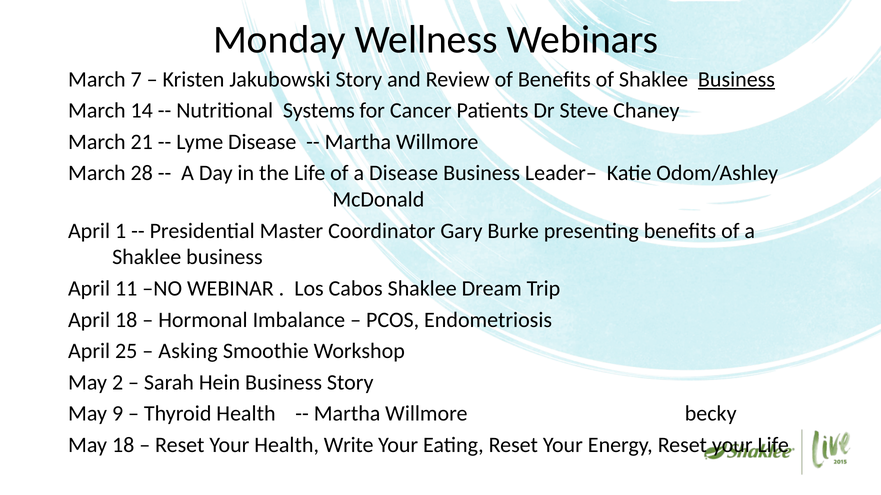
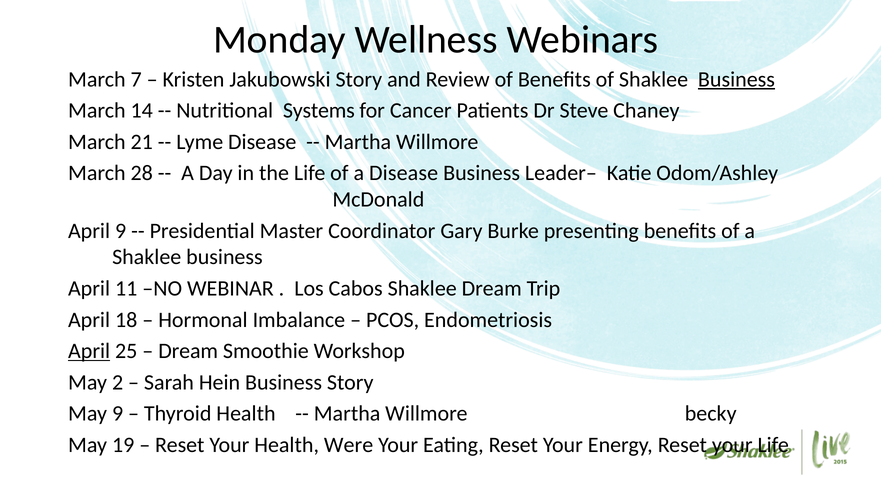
April 1: 1 -> 9
April at (89, 351) underline: none -> present
Asking at (188, 351): Asking -> Dream
May 18: 18 -> 19
Write: Write -> Were
